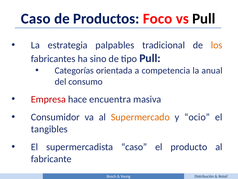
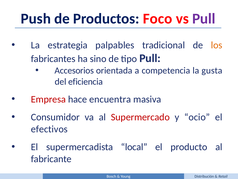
Caso at (36, 19): Caso -> Push
Pull at (204, 19) colour: black -> purple
Categorías: Categorías -> Accesorios
anual: anual -> gusta
consumo: consumo -> eficiencia
Supermercado colour: orange -> red
tangibles: tangibles -> efectivos
supermercadista caso: caso -> local
